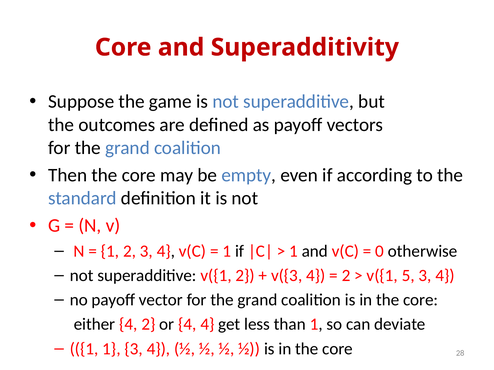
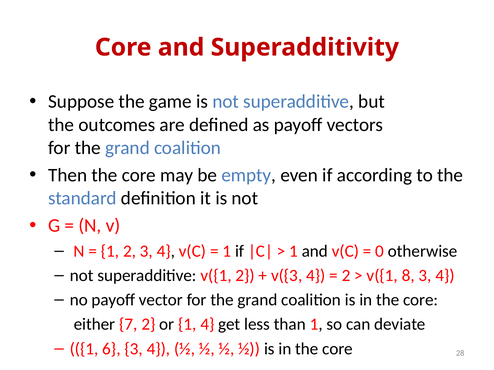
5: 5 -> 8
either 4: 4 -> 7
or 4: 4 -> 1
1 1: 1 -> 6
